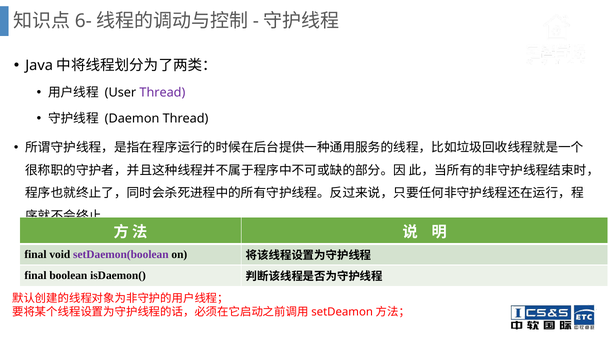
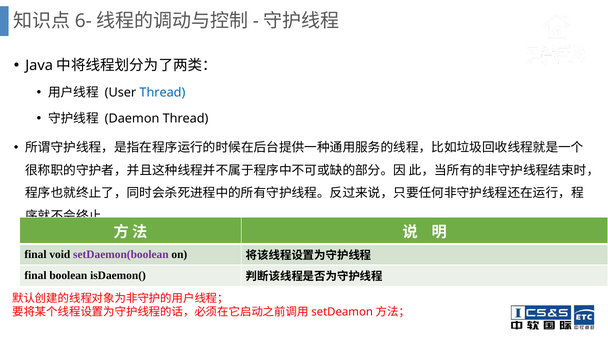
Thread at (162, 93) colour: purple -> blue
